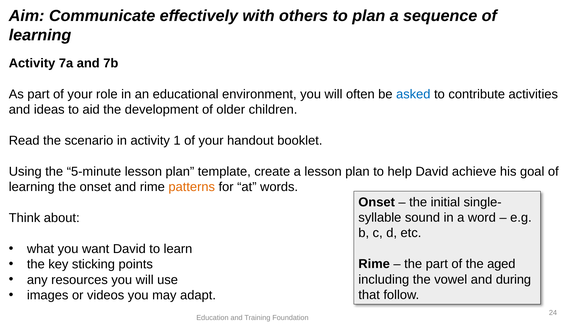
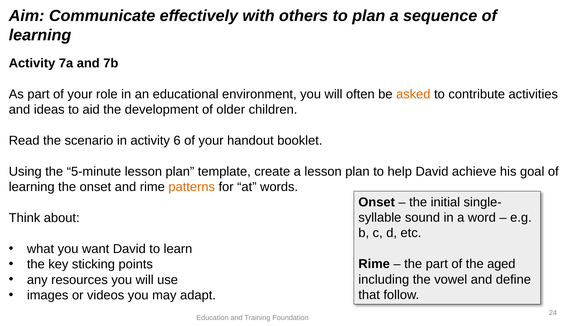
asked colour: blue -> orange
1: 1 -> 6
during: during -> define
